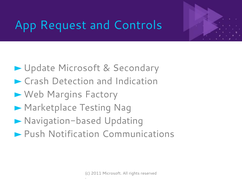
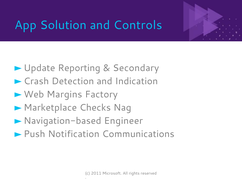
Request: Request -> Solution
Microsoft at (79, 68): Microsoft -> Reporting
Testing: Testing -> Checks
Updating: Updating -> Engineer
